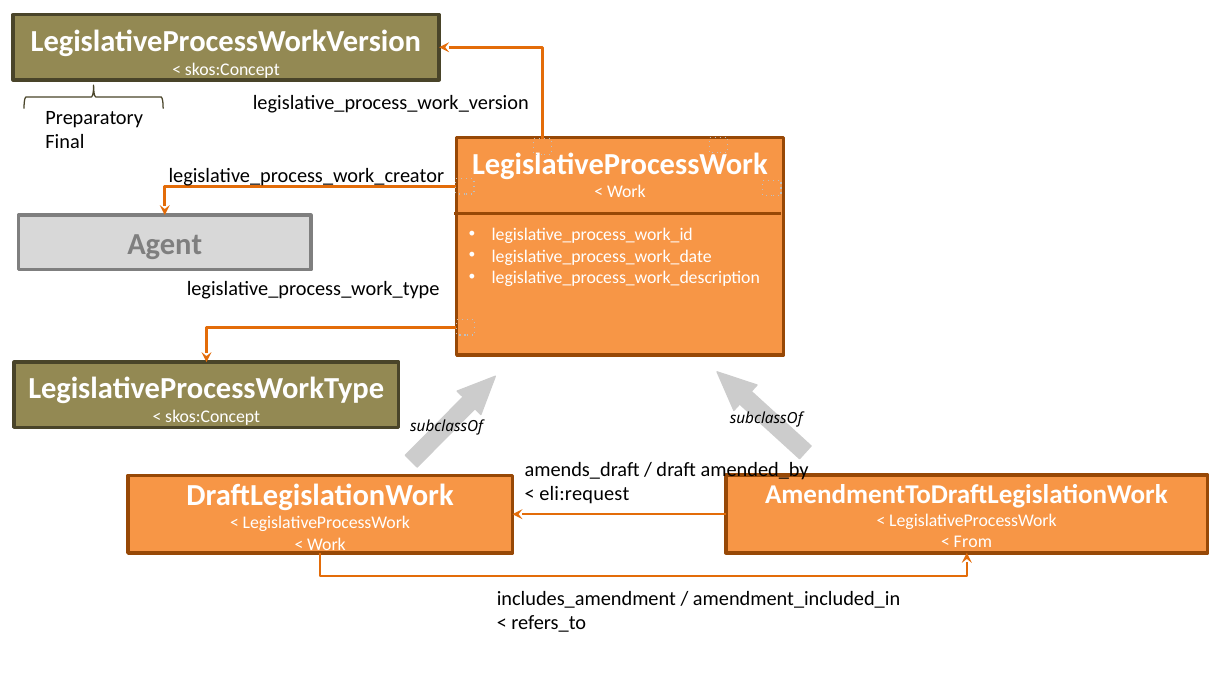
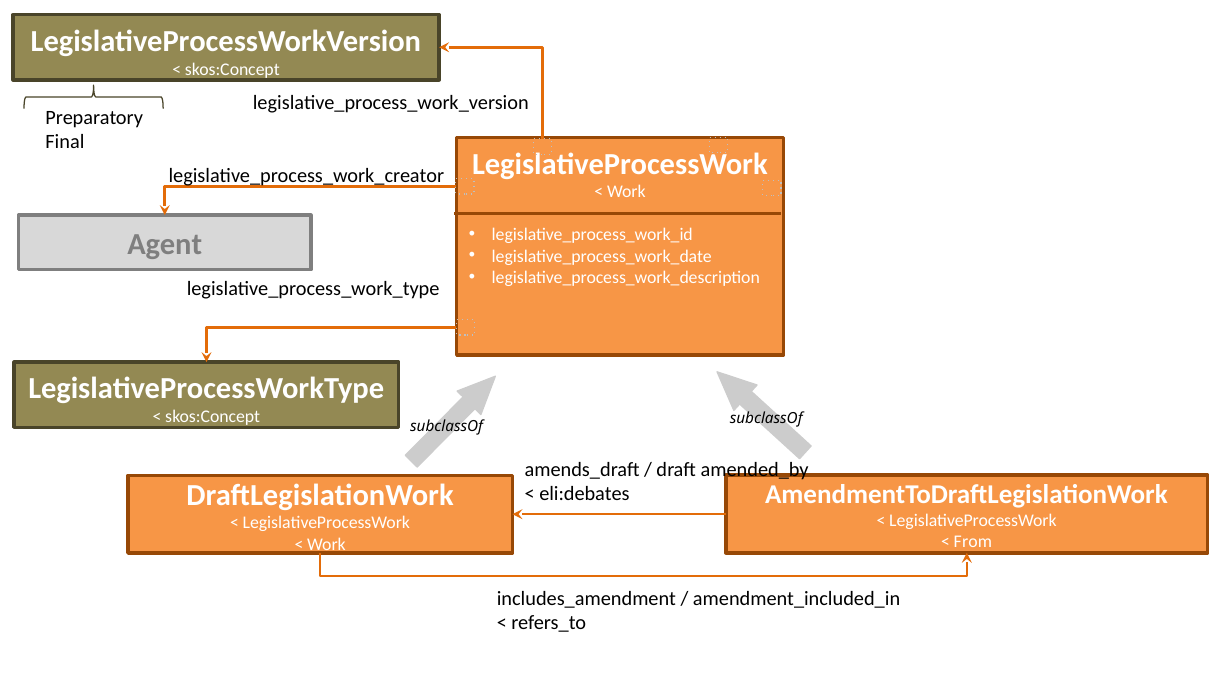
eli:request: eli:request -> eli:debates
